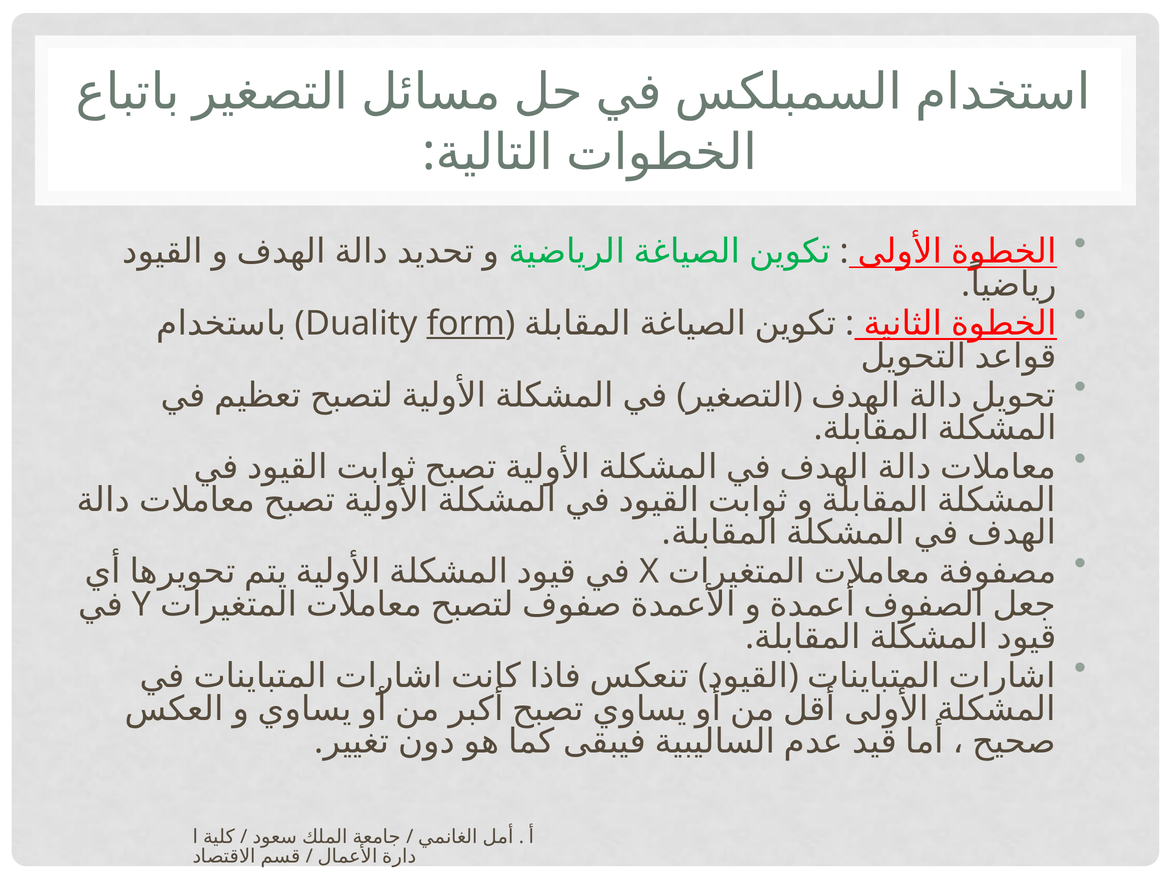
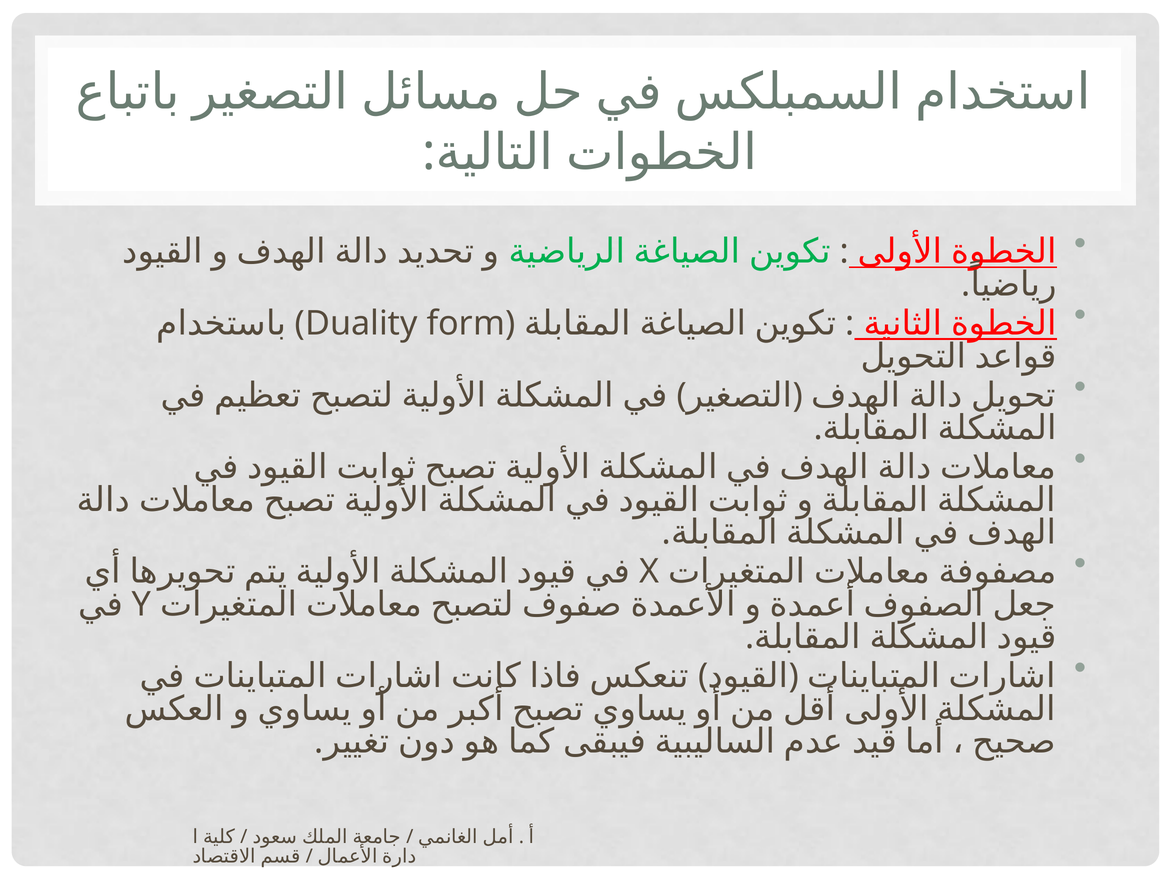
form underline: present -> none
